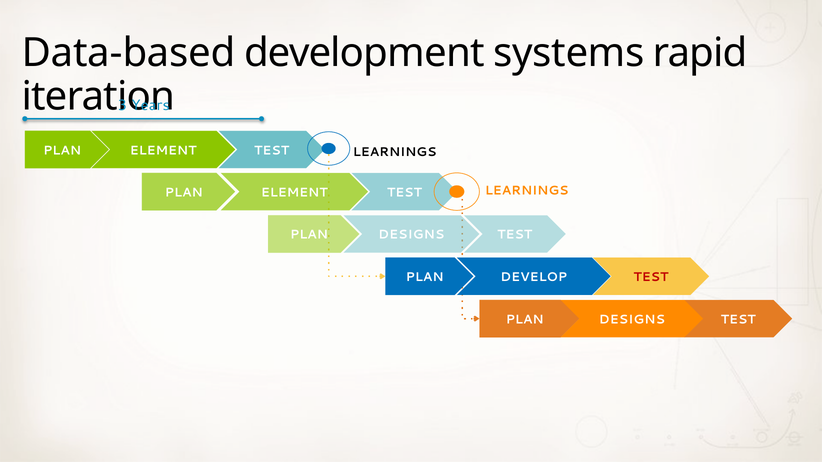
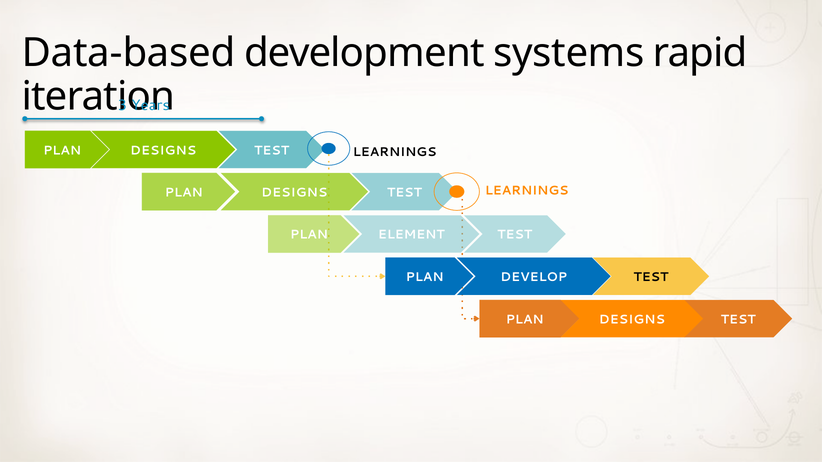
ELEMENT at (163, 150): ELEMENT -> DESIGNS
ELEMENT at (294, 193): ELEMENT -> DESIGNS
DESIGNS at (411, 235): DESIGNS -> ELEMENT
TEST at (651, 277) colour: red -> black
